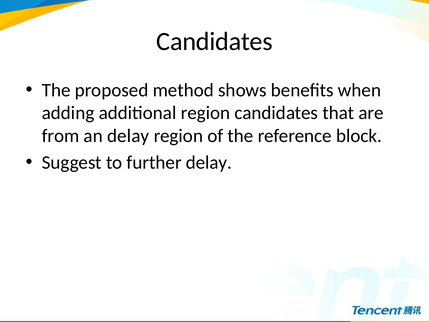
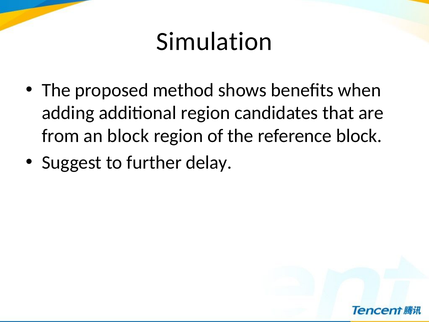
Candidates at (215, 42): Candidates -> Simulation
an delay: delay -> block
